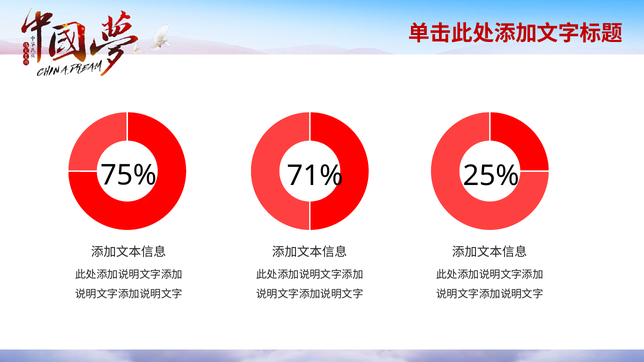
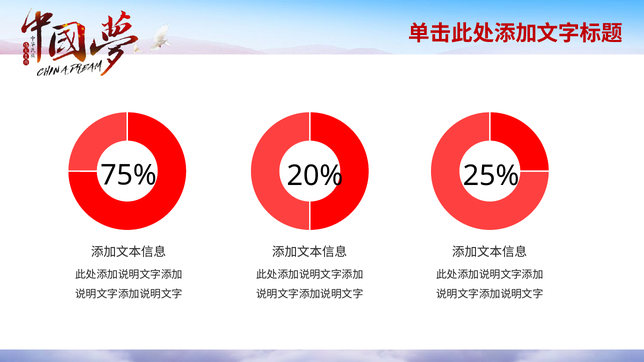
71%: 71% -> 20%
